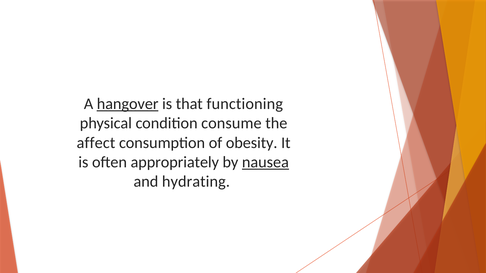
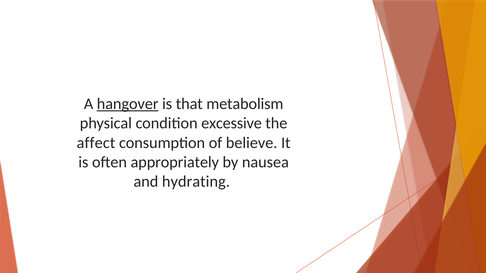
functioning: functioning -> metabolism
consume: consume -> excessive
obesity: obesity -> believe
nausea underline: present -> none
